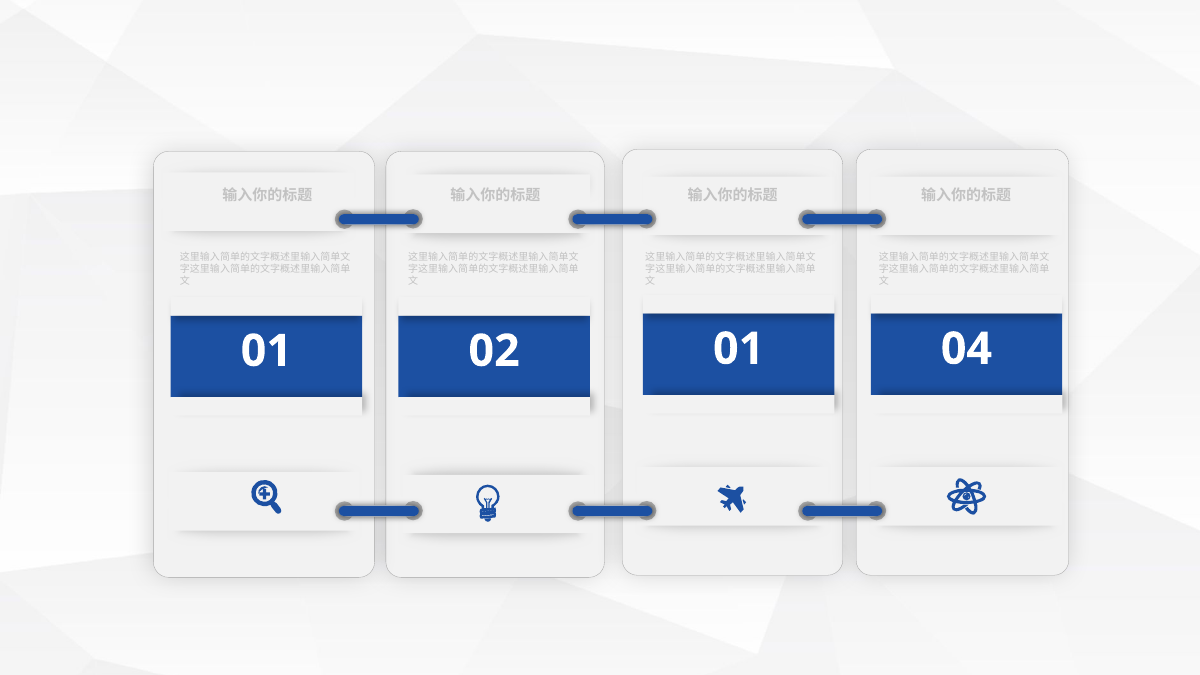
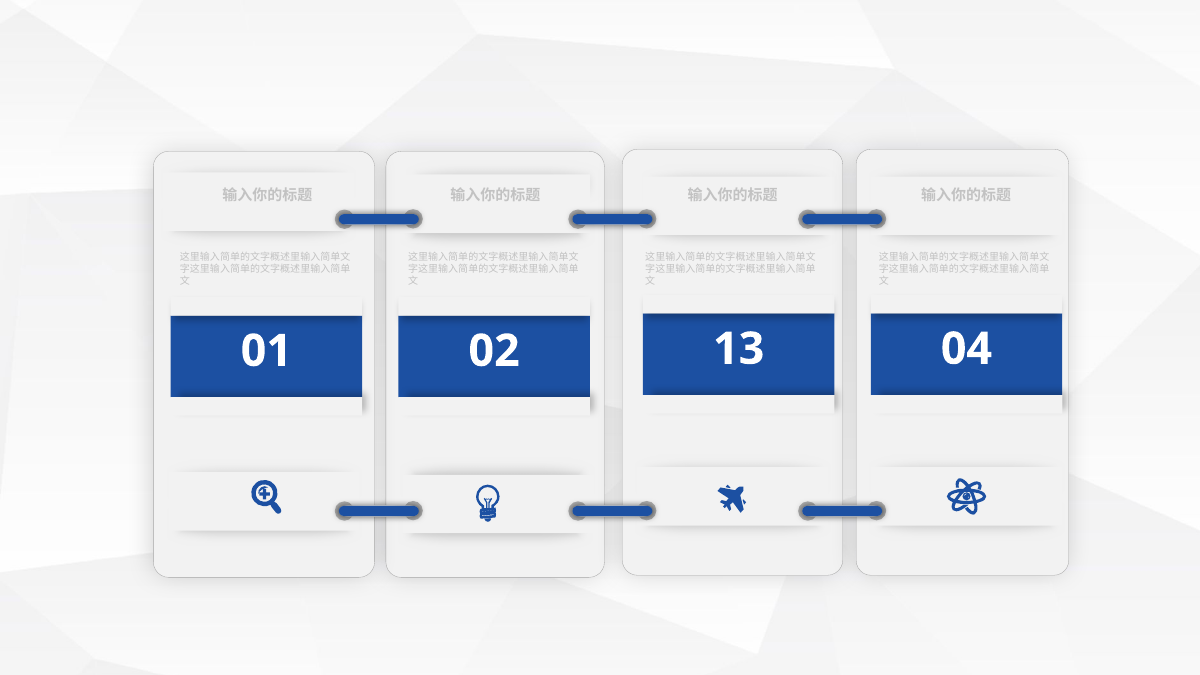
01 01: 01 -> 13
